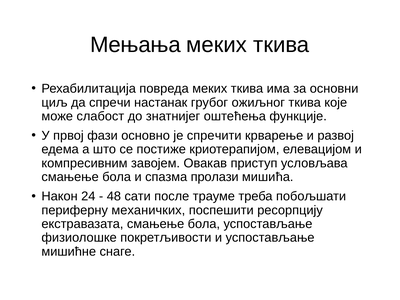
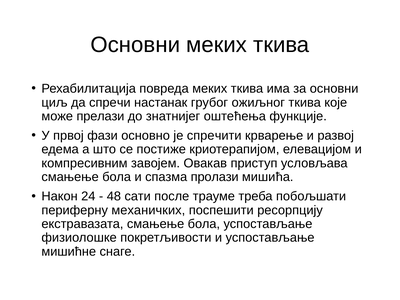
Мењања at (135, 45): Мењања -> Основни
слабост: слабост -> прелази
